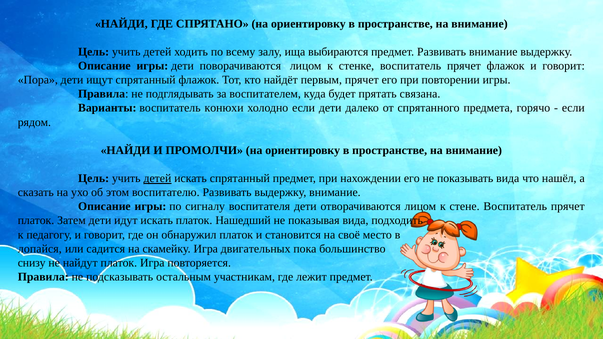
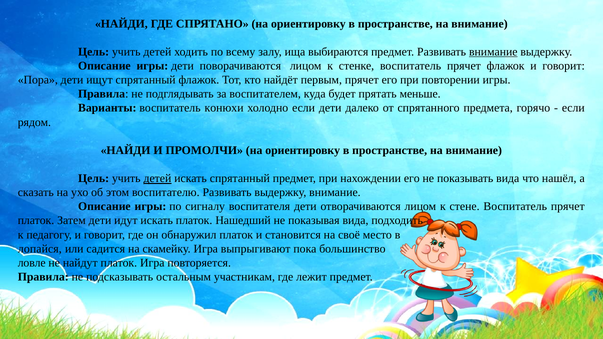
внимание at (493, 52) underline: none -> present
связана: связана -> меньше
двигательных: двигательных -> выпрыгивают
снизу: снизу -> ловле
